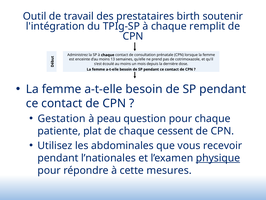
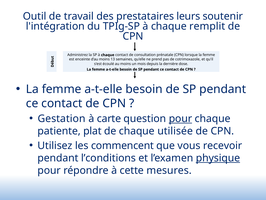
birth: birth -> leurs
peau: peau -> carte
pour at (180, 118) underline: none -> present
cessent: cessent -> utilisée
abdominales: abdominales -> commencent
l’nationales: l’nationales -> l’conditions
